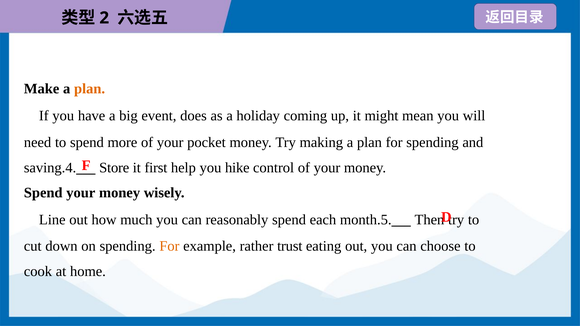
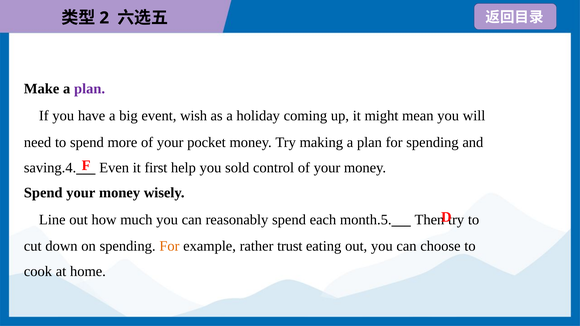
plan at (90, 89) colour: orange -> purple
does: does -> wish
Store: Store -> Even
hike: hike -> sold
